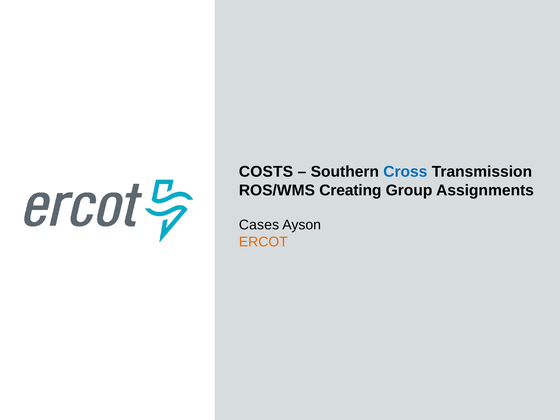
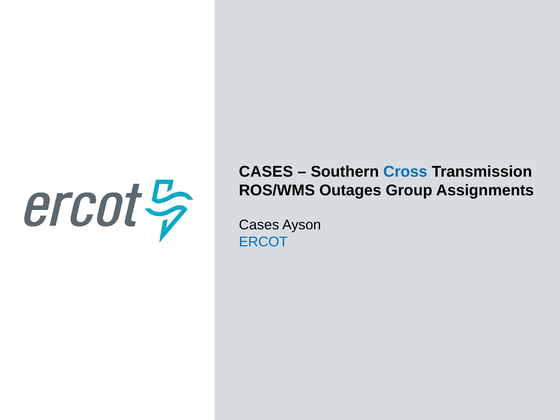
COSTS at (266, 172): COSTS -> CASES
Creating: Creating -> Outages
ERCOT colour: orange -> blue
